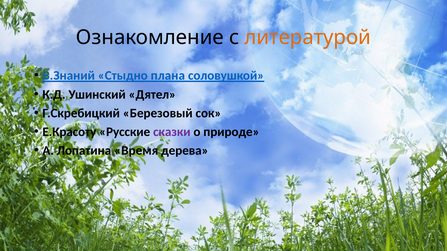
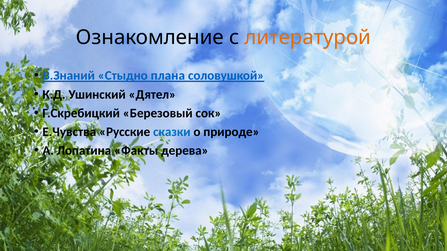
Е.Красоту: Е.Красоту -> Е.Чувства
сказки colour: purple -> blue
Время: Время -> Факты
